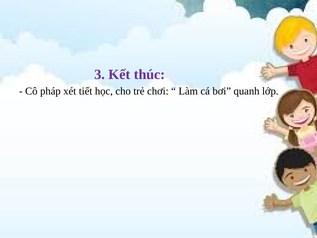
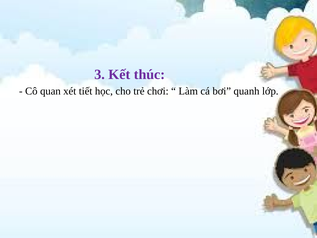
pháp: pháp -> quan
